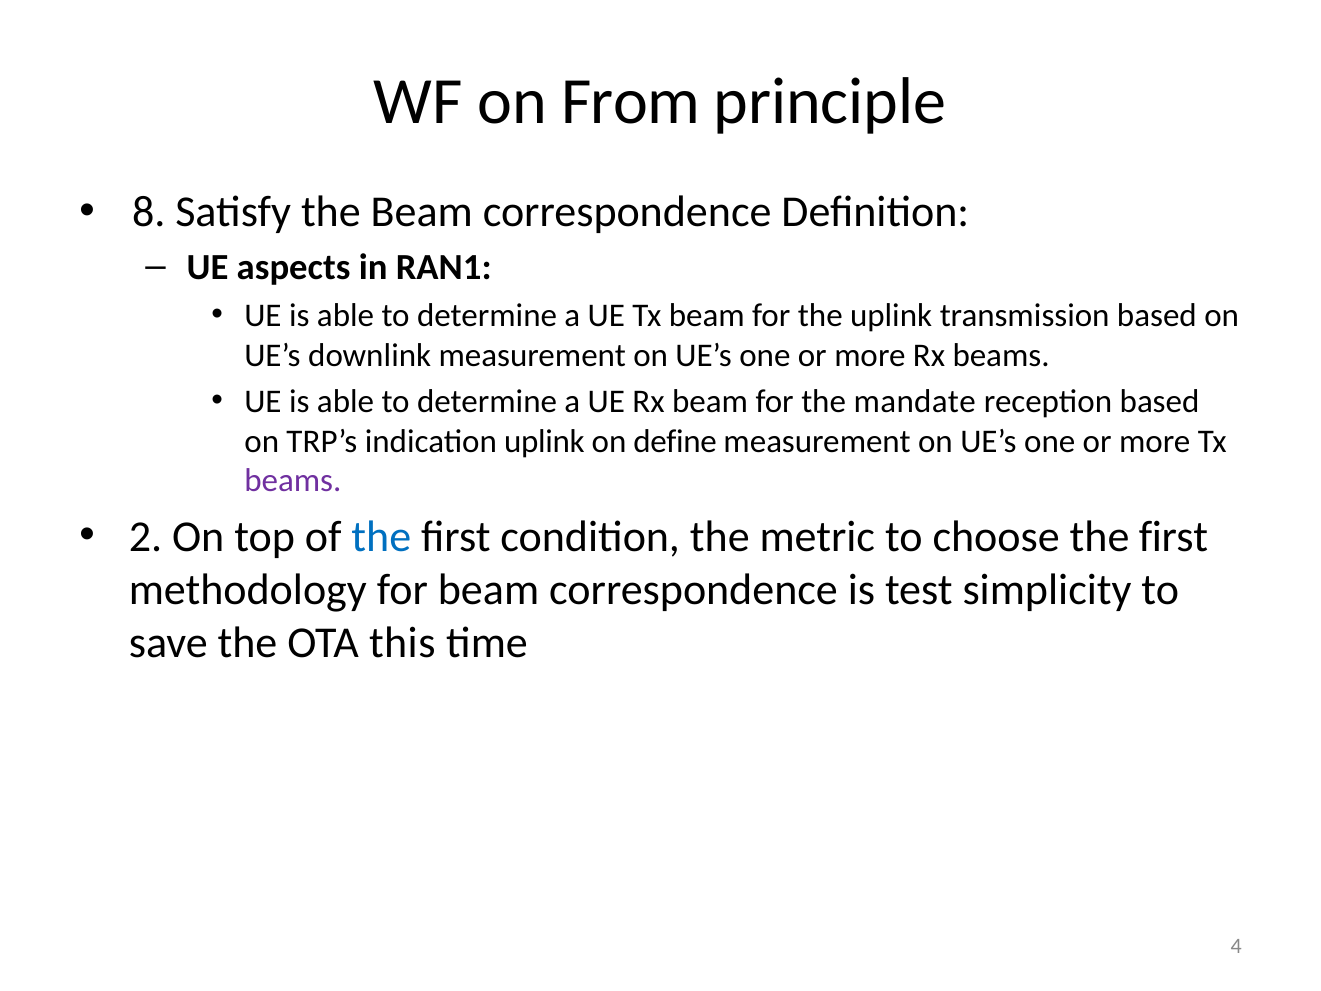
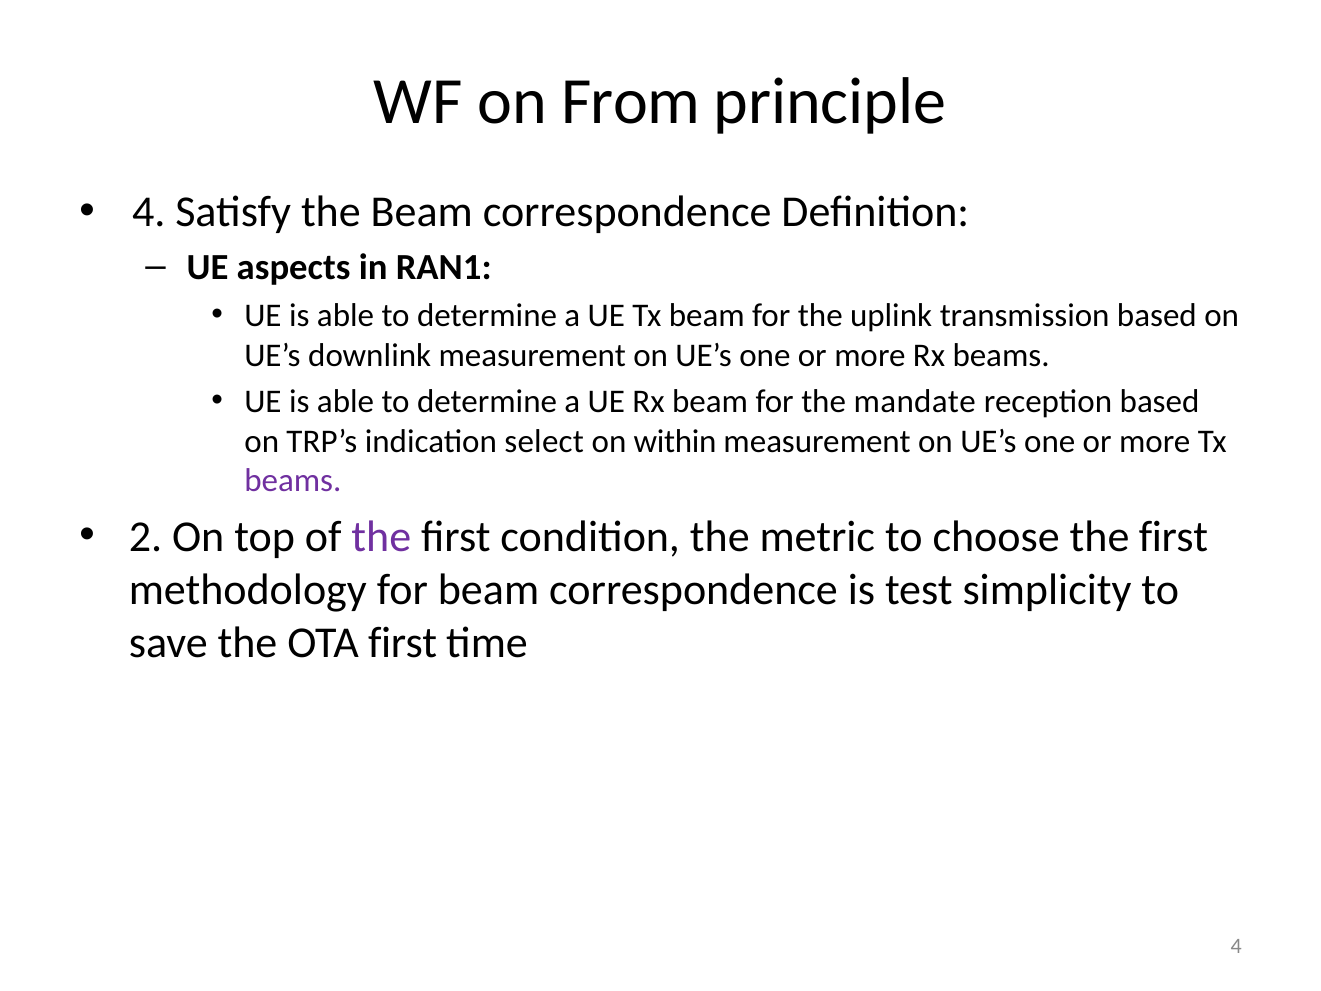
8 at (149, 212): 8 -> 4
indication uplink: uplink -> select
define: define -> within
the at (381, 537) colour: blue -> purple
OTA this: this -> first
